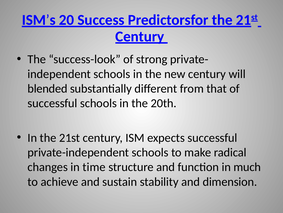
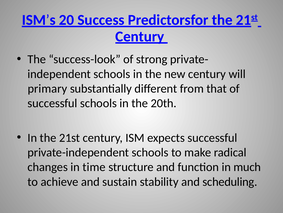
blended: blended -> primary
dimension: dimension -> scheduling
